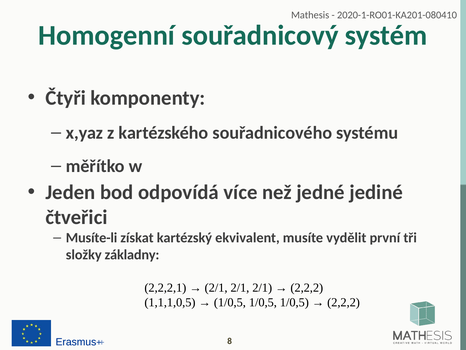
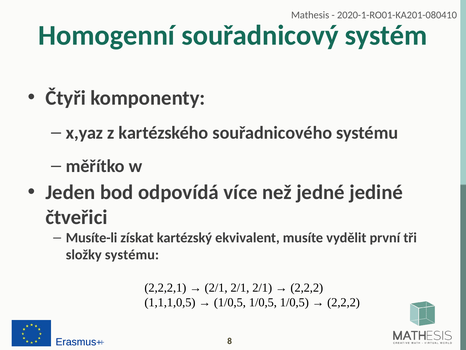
složky základny: základny -> systému
